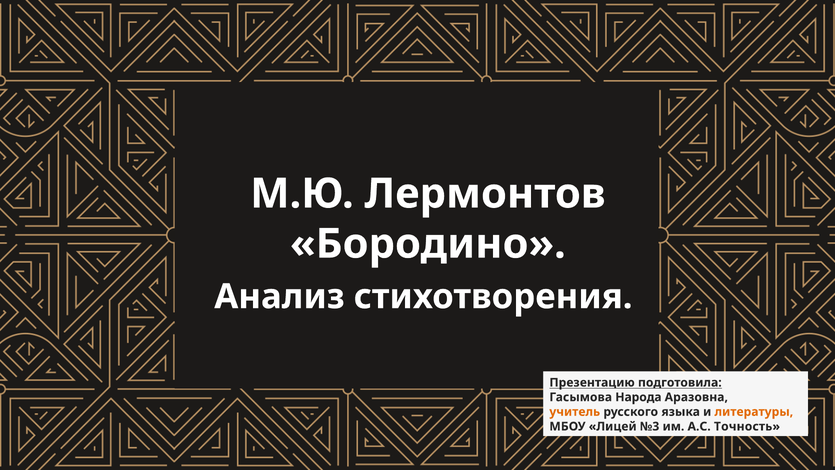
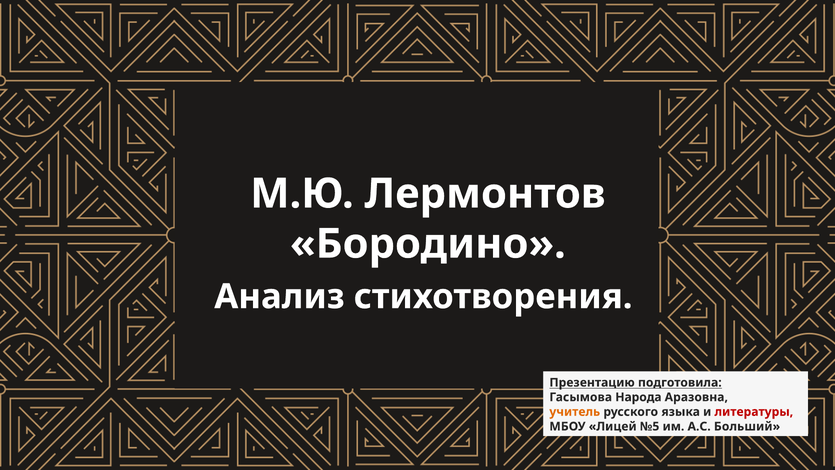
литературы colour: orange -> red
№3: №3 -> №5
Точность: Точность -> Больший
